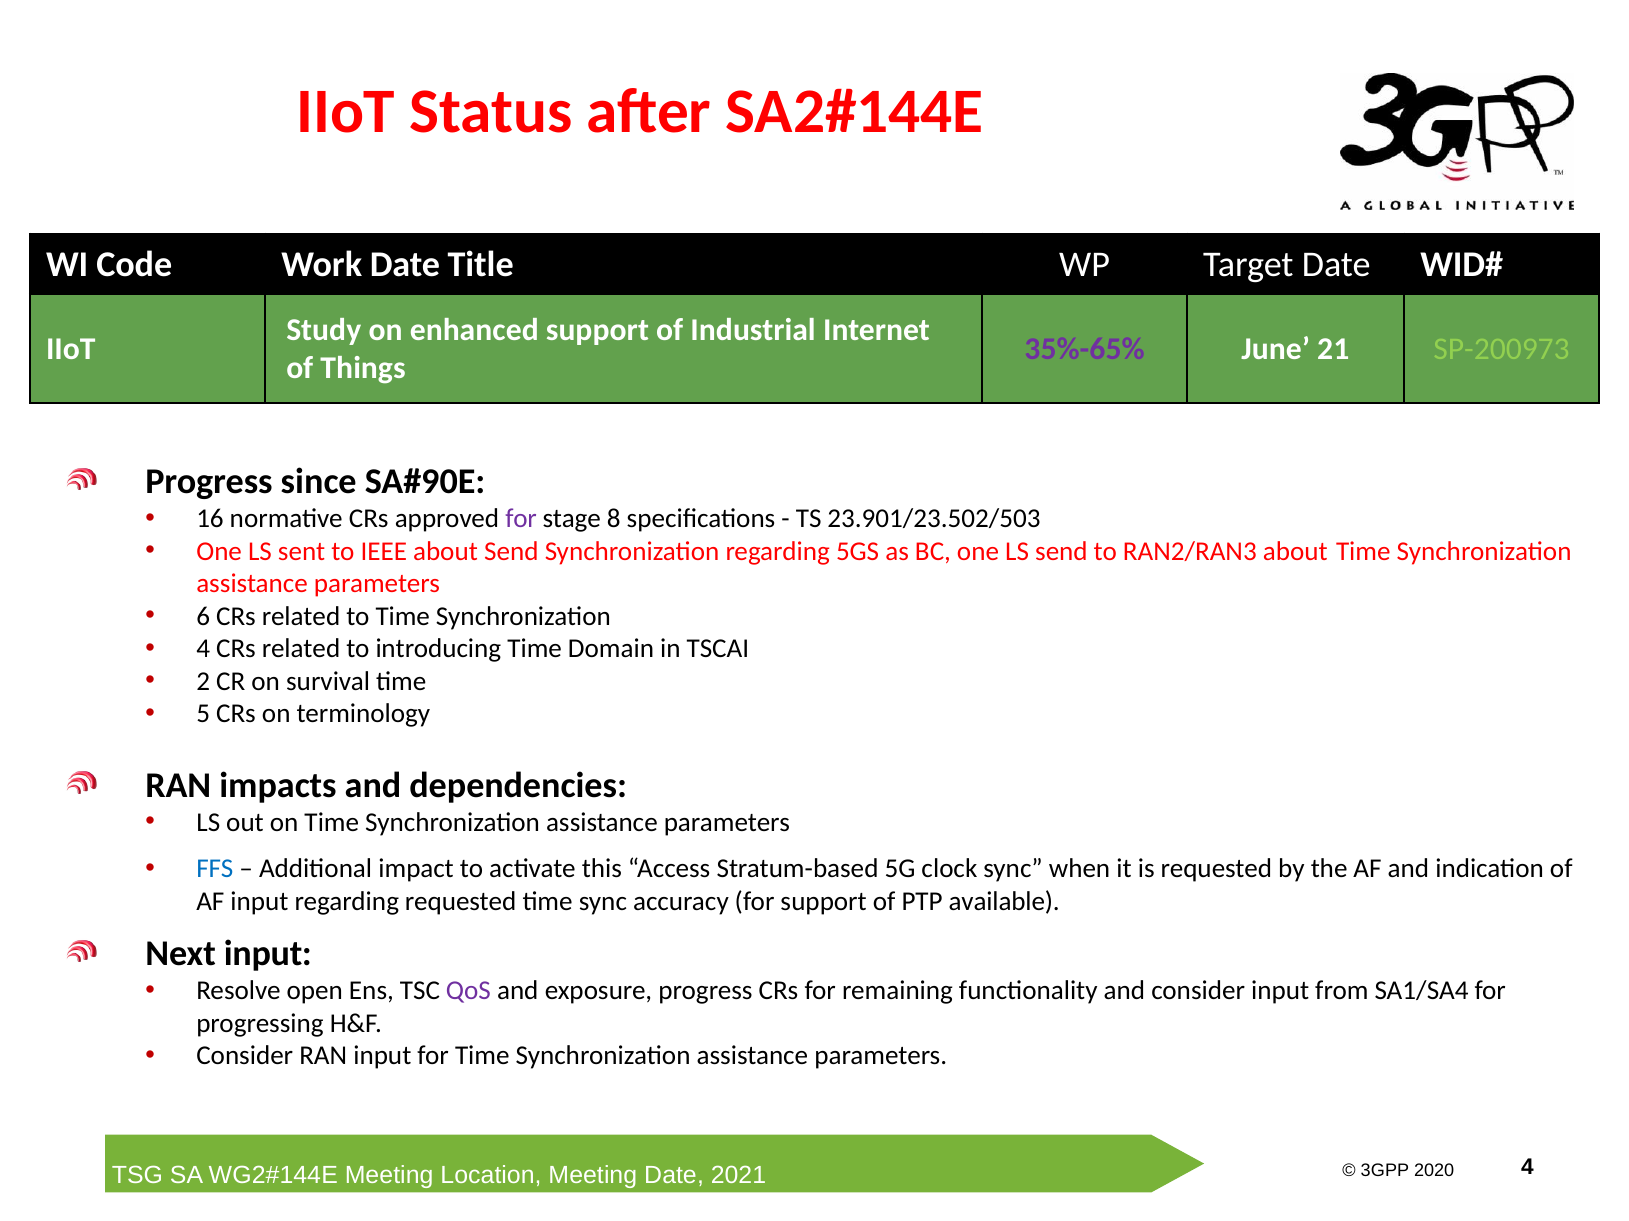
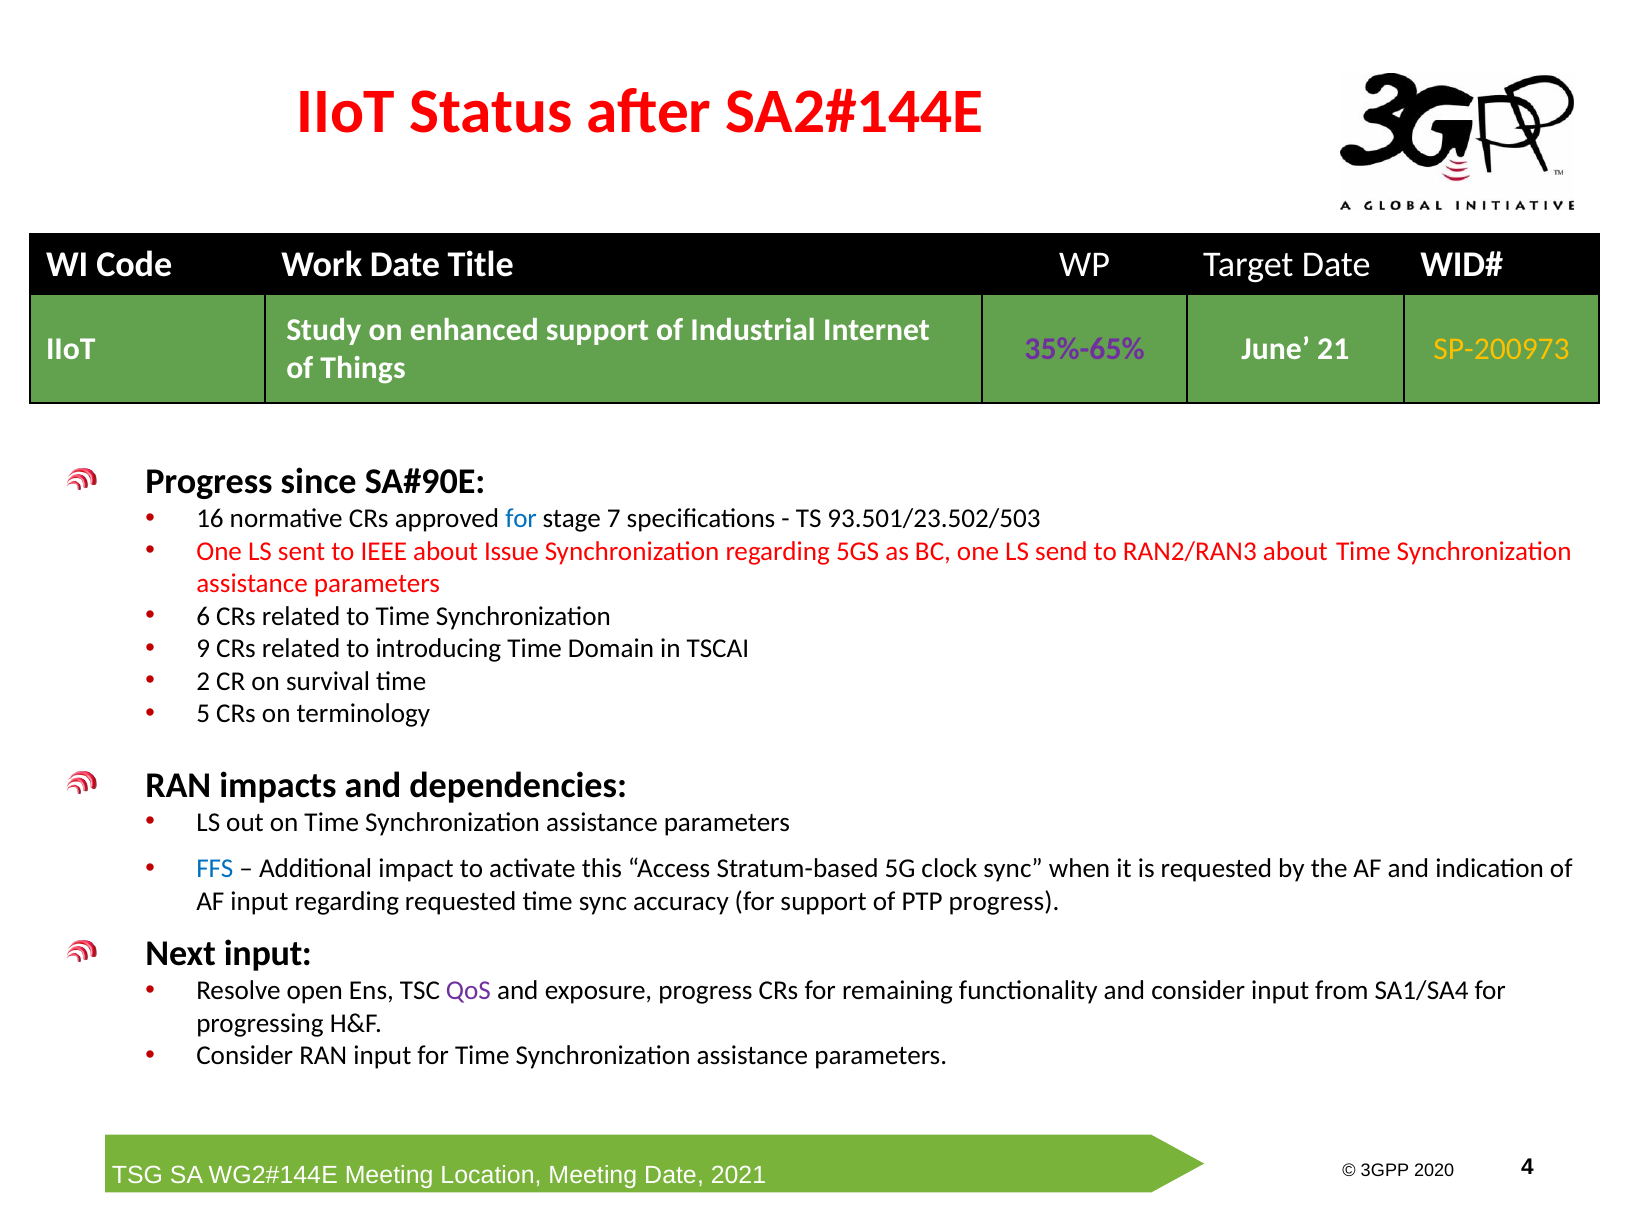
SP-200973 colour: light green -> yellow
for at (521, 519) colour: purple -> blue
8: 8 -> 7
23.901/23.502/503: 23.901/23.502/503 -> 93.501/23.502/503
about Send: Send -> Issue
4 at (203, 649): 4 -> 9
PTP available: available -> progress
